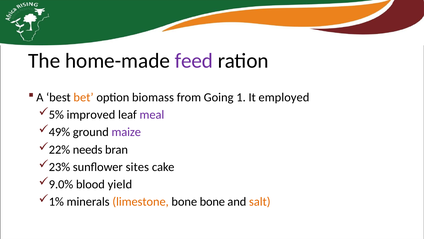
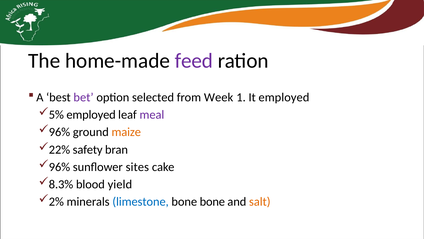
bet colour: orange -> purple
biomass: biomass -> selected
Going: Going -> Week
5% improved: improved -> employed
49% at (59, 132): 49% -> 96%
maize colour: purple -> orange
needs: needs -> safety
23% at (59, 167): 23% -> 96%
9.0%: 9.0% -> 8.3%
1%: 1% -> 2%
limestone colour: orange -> blue
